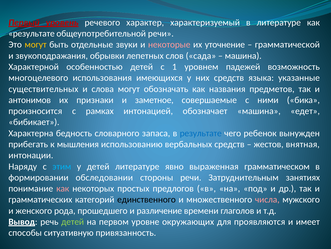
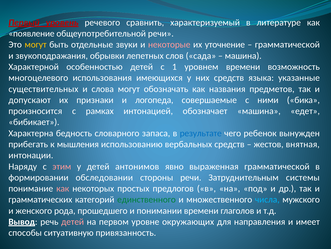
характер: характер -> сравнить
результате at (31, 34): результате -> появление
уровнем падежей: падежей -> времени
антонимов: антонимов -> допускают
заметное: заметное -> логопеда
этим colour: light blue -> pink
детей литературе: литературе -> антонимов
выраженная грамматическом: грамматическом -> грамматической
занятиях: занятиях -> системы
единственного colour: black -> green
числа colour: pink -> light blue
различение: различение -> понимании
детей at (73, 221) colour: light green -> pink
проявляются: проявляются -> направления
